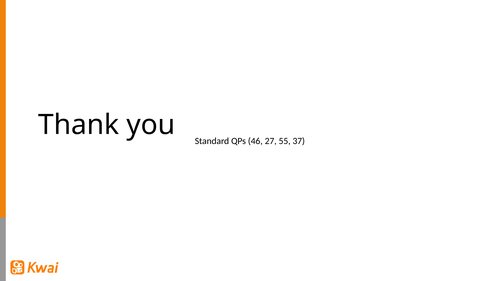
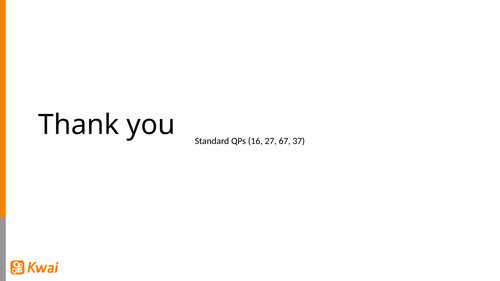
46: 46 -> 16
55: 55 -> 67
